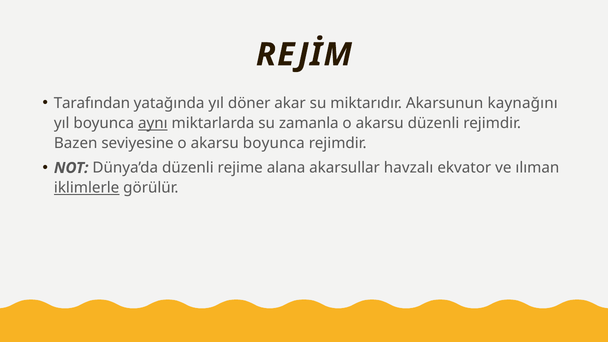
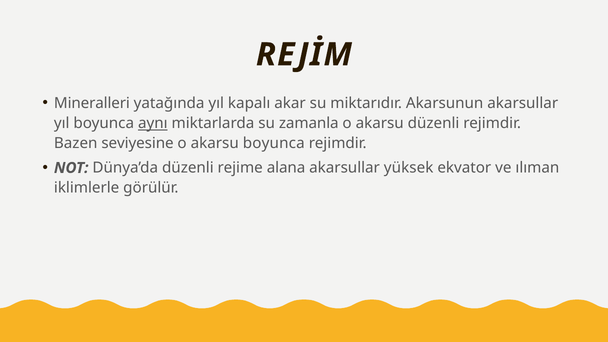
Tarafından: Tarafından -> Mineralleri
döner: döner -> kapalı
Akarsunun kaynağını: kaynağını -> akarsullar
havzalı: havzalı -> yüksek
iklimlerle underline: present -> none
